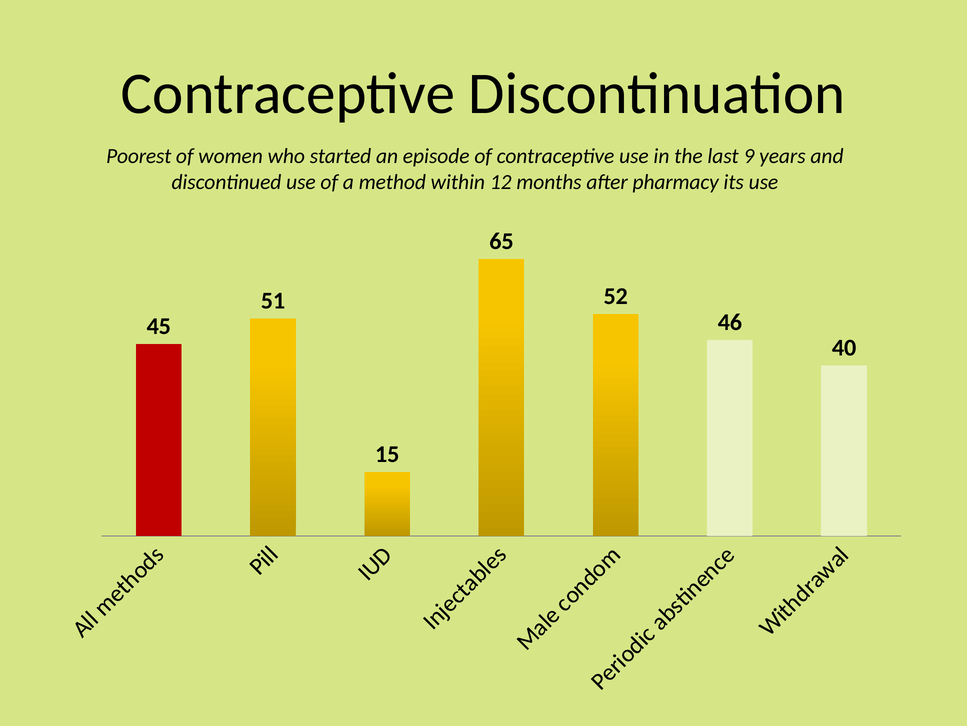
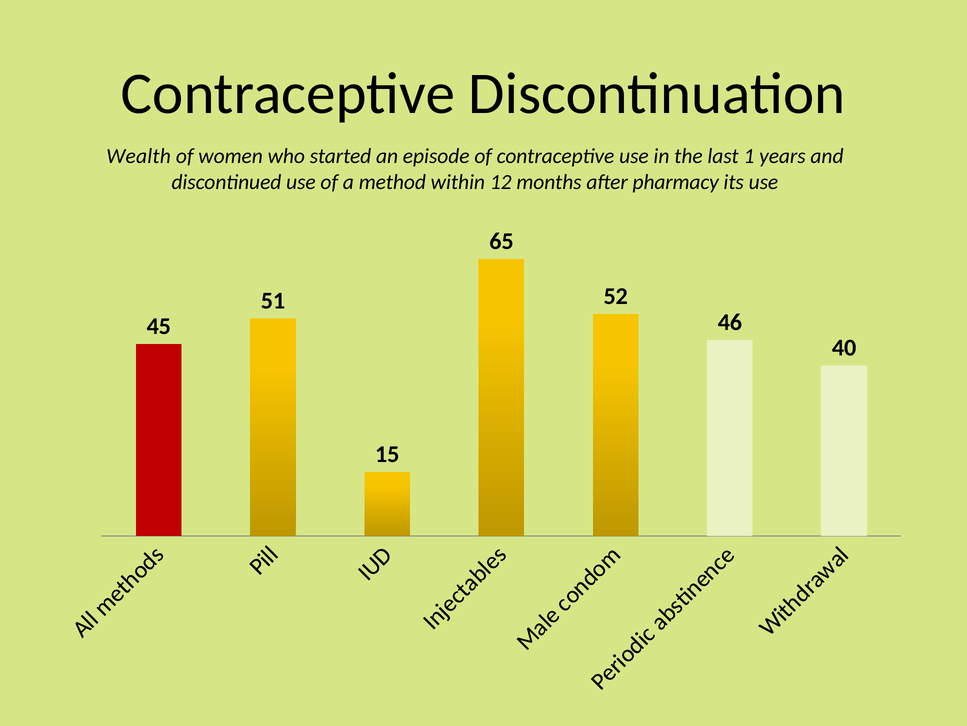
Poorest: Poorest -> Wealth
9: 9 -> 1
